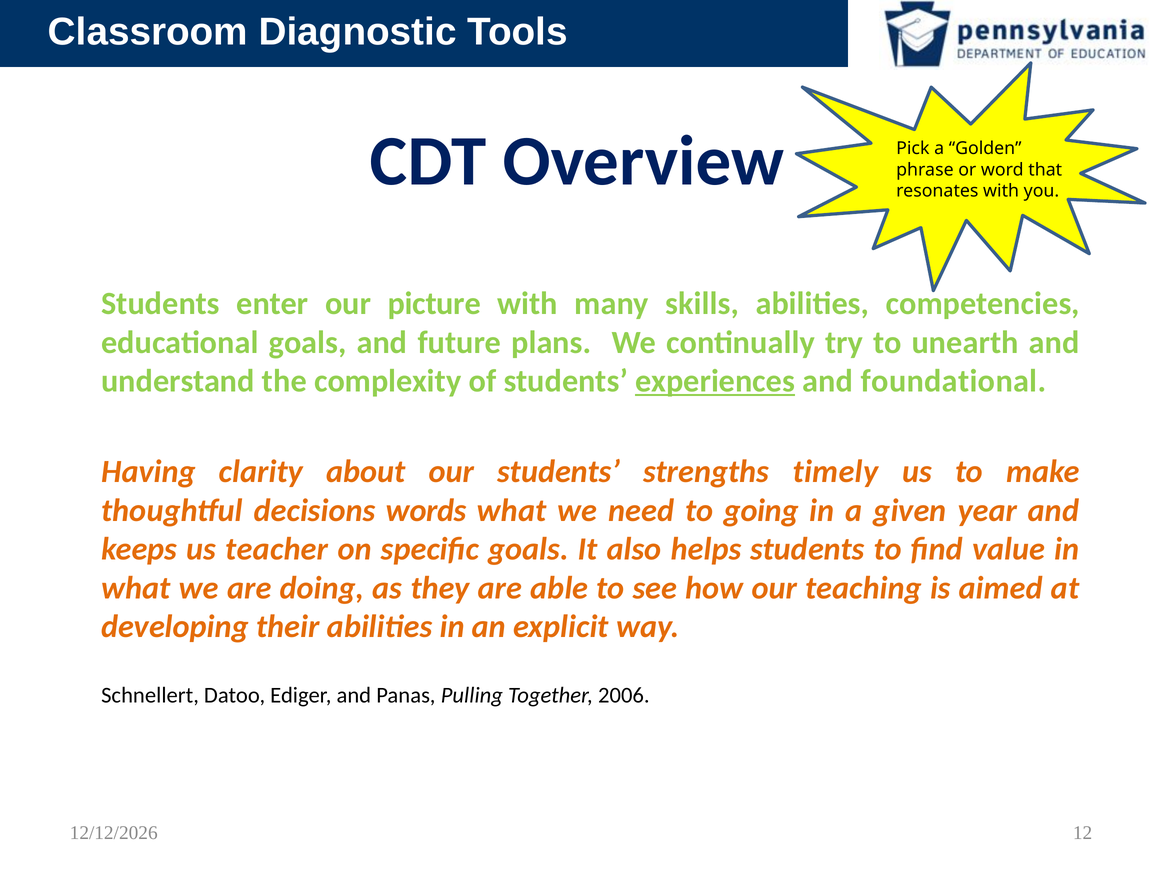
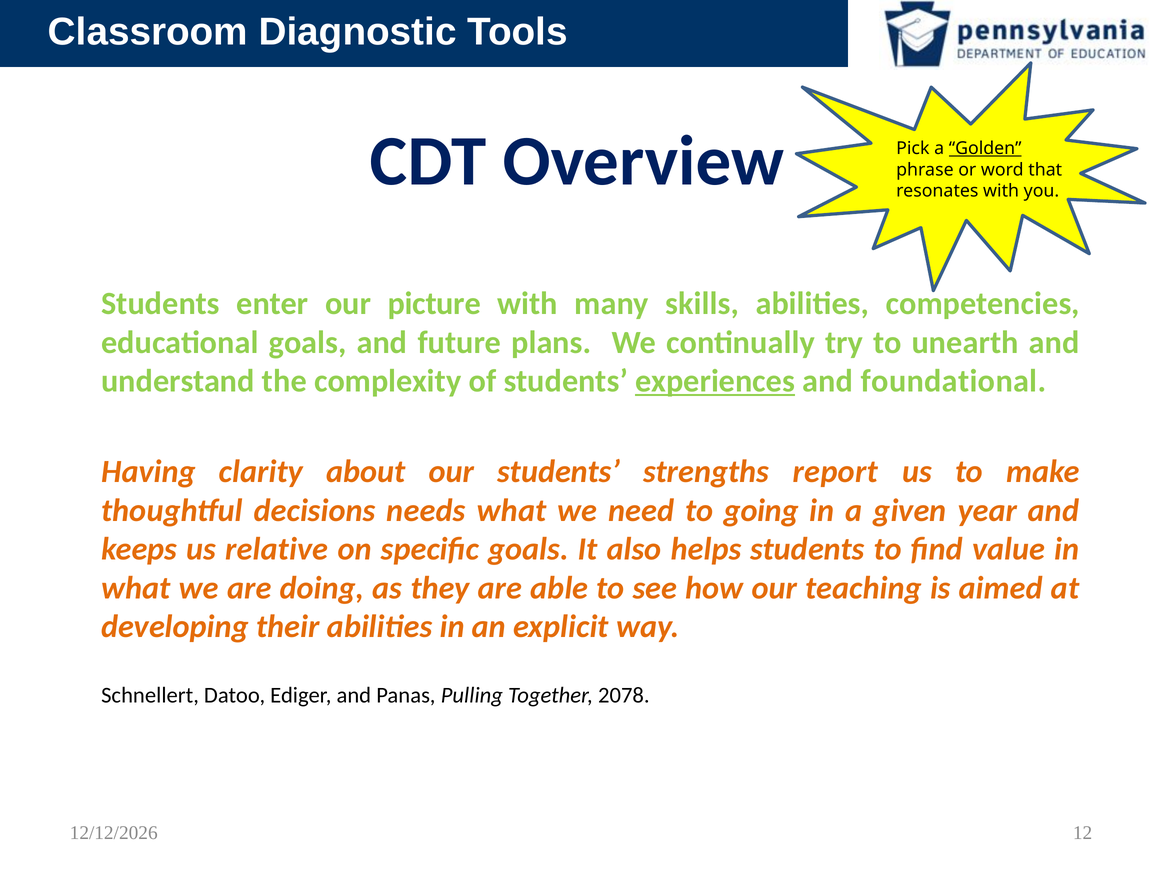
Golden underline: none -> present
timely: timely -> report
words: words -> needs
teacher: teacher -> relative
2006: 2006 -> 2078
